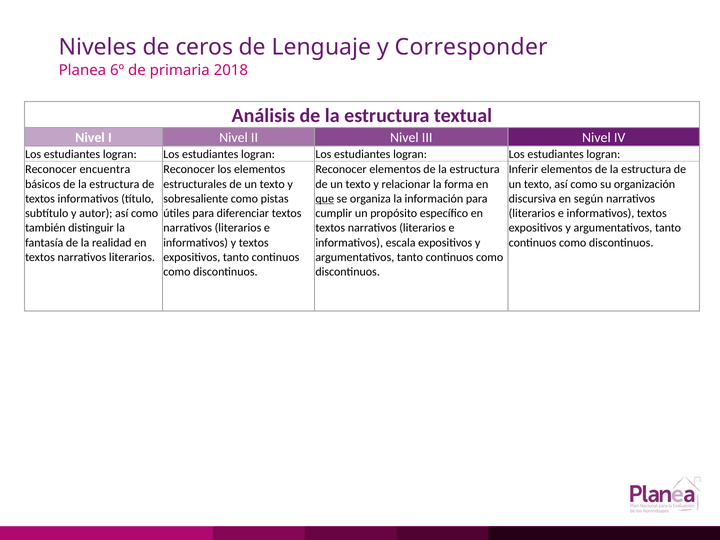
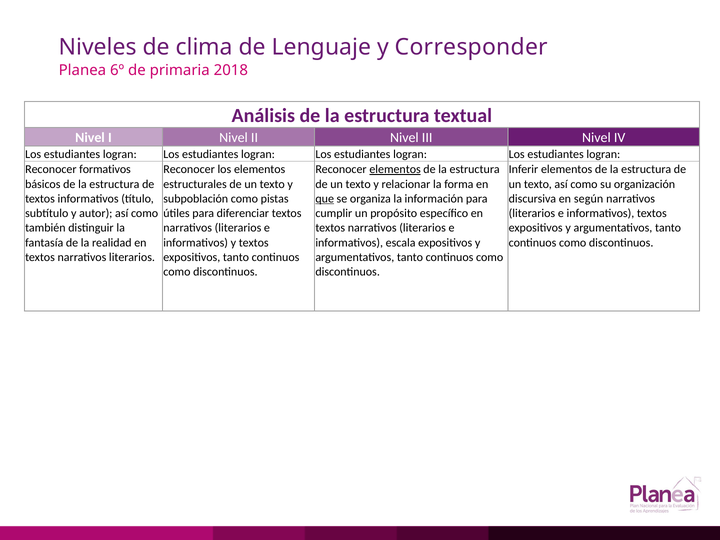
ceros: ceros -> clima
encuentra: encuentra -> formativos
elementos at (395, 169) underline: none -> present
sobresaliente: sobresaliente -> subpoblación
